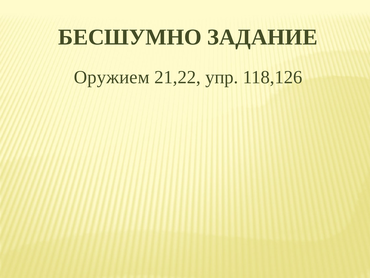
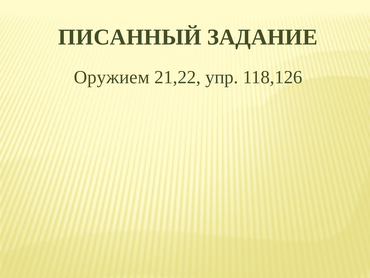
БЕСШУМНО: БЕСШУМНО -> ПИСАННЫЙ
